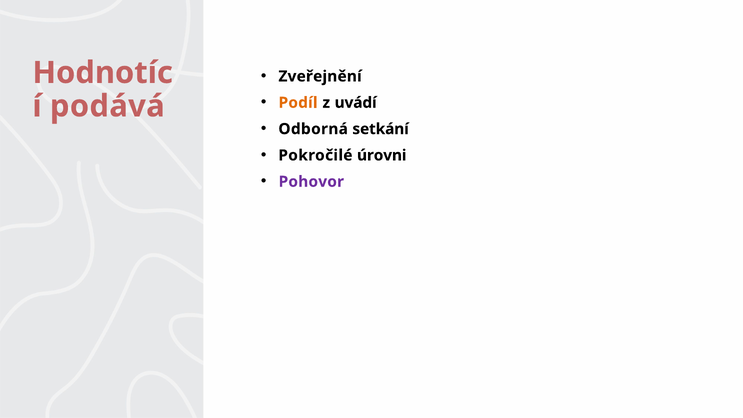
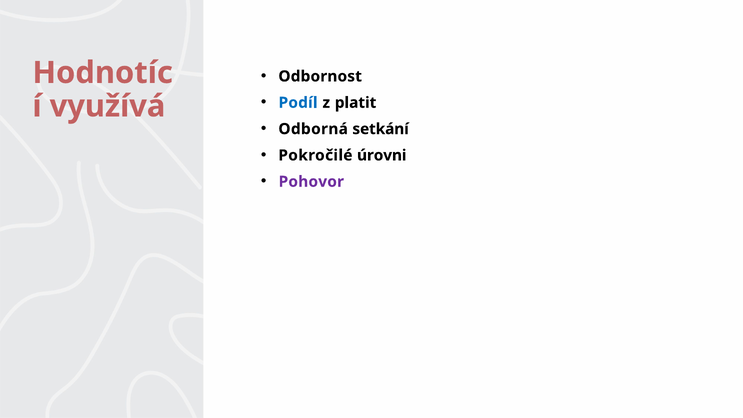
Zveřejnění: Zveřejnění -> Odbornost
Podíl colour: orange -> blue
uvádí: uvádí -> platit
podává: podává -> využívá
